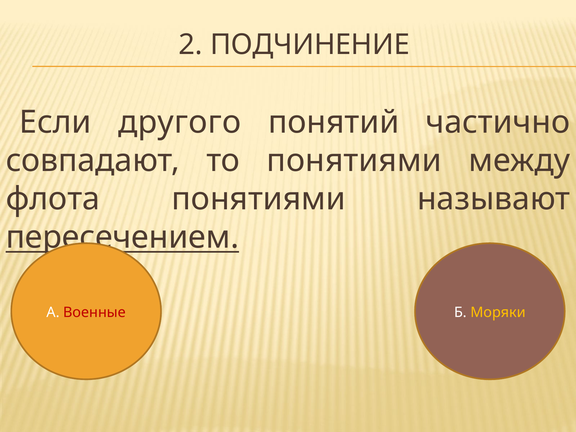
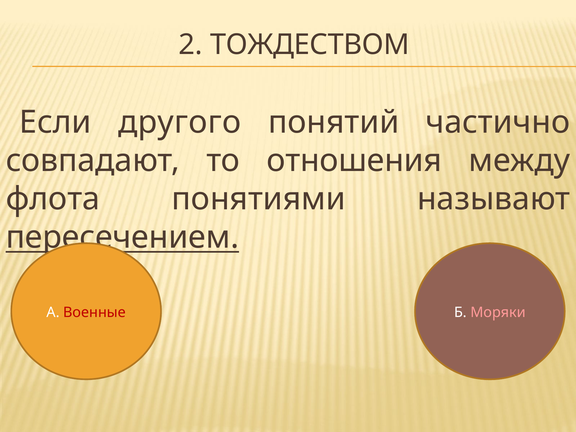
ПОДЧИНЕНИЕ: ПОДЧИНЕНИЕ -> ТОЖДЕСТВОМ
то понятиями: понятиями -> отношения
Моряки colour: yellow -> pink
